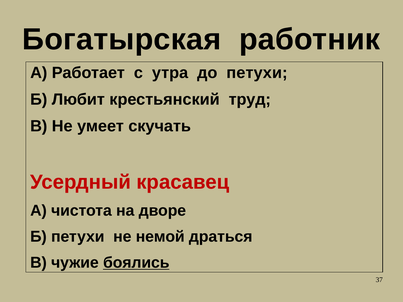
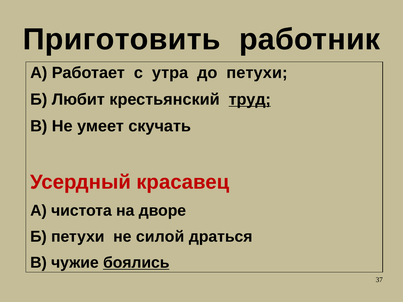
Богатырская: Богатырская -> Приготовить
труд underline: none -> present
немой: немой -> силой
